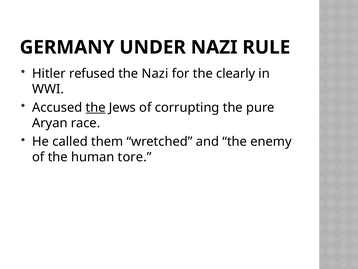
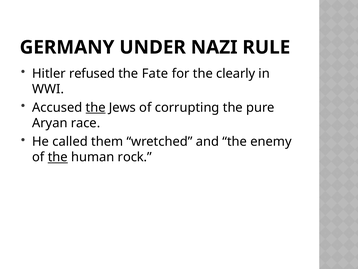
the Nazi: Nazi -> Fate
the at (58, 157) underline: none -> present
tore: tore -> rock
